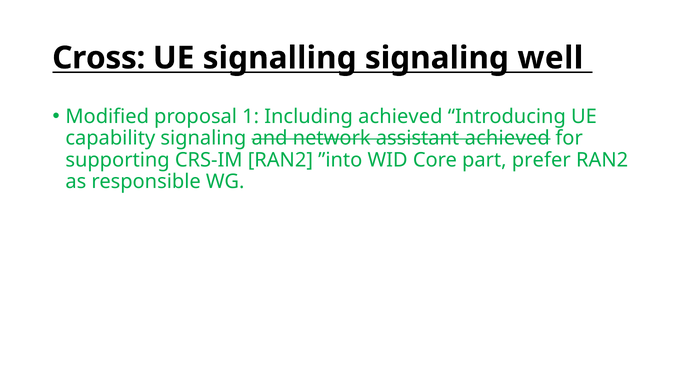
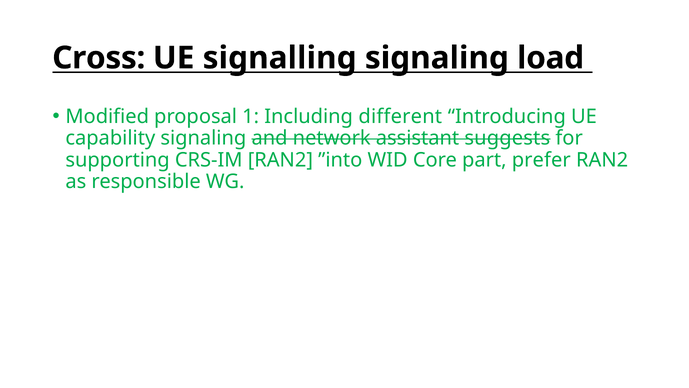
well: well -> load
Including achieved: achieved -> different
assistant achieved: achieved -> suggests
